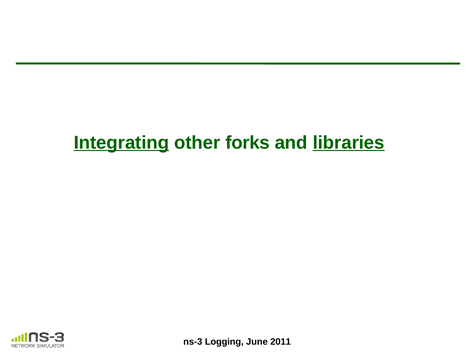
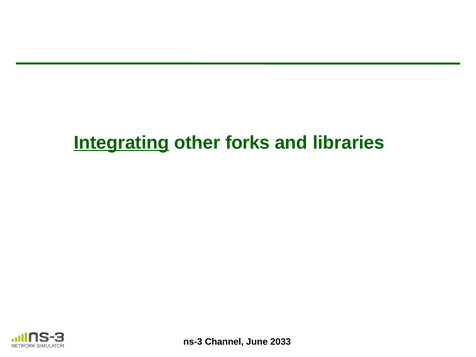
libraries underline: present -> none
Logging: Logging -> Channel
2011: 2011 -> 2033
